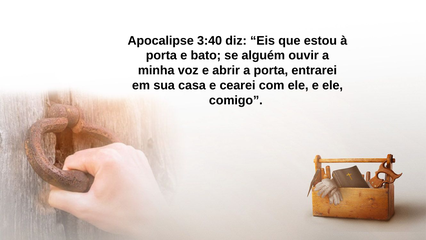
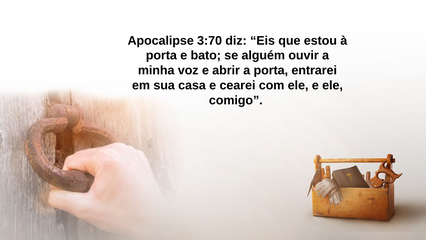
3:40: 3:40 -> 3:70
